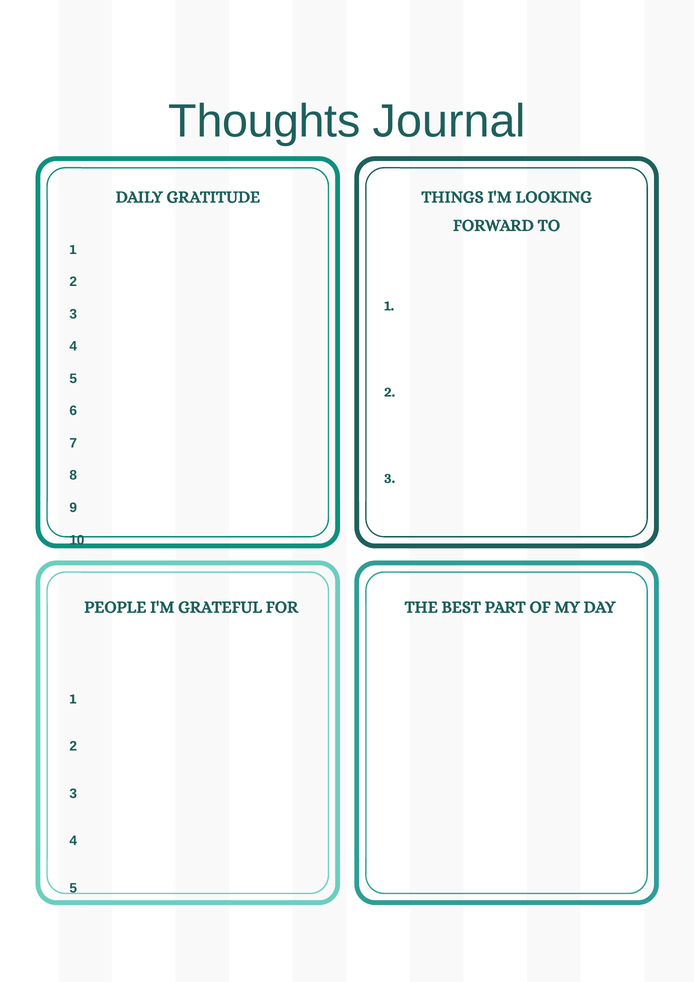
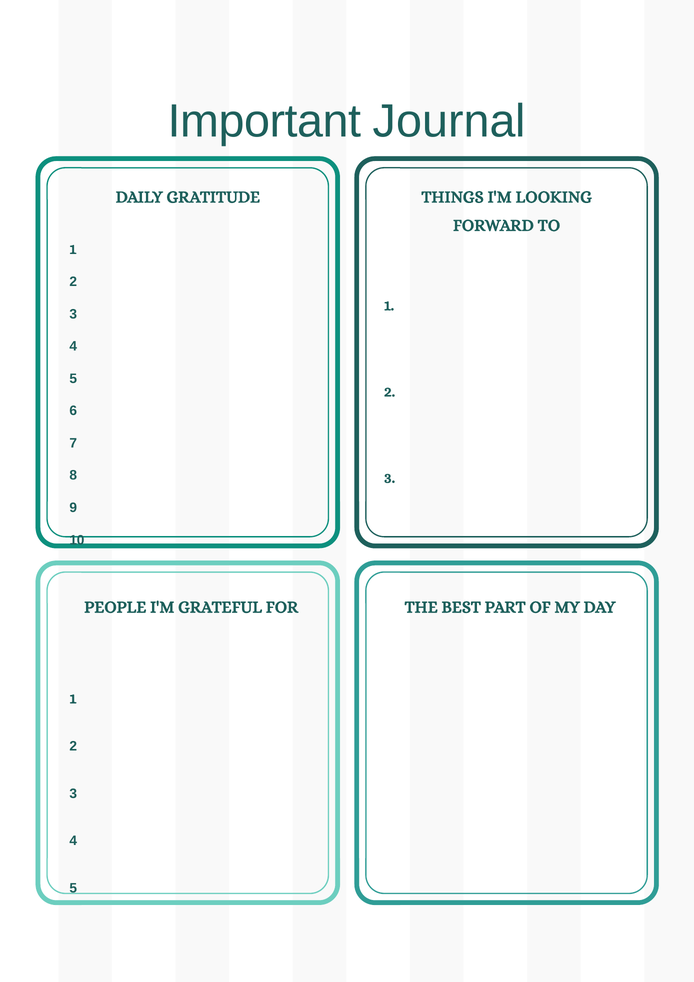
Thoughts: Thoughts -> Important
